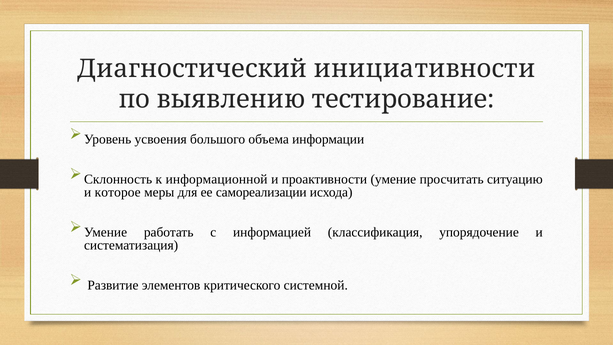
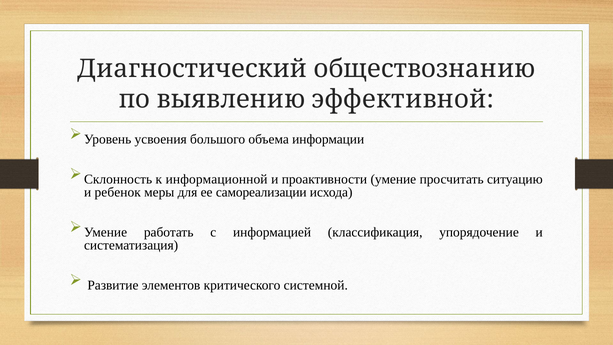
инициативности: инициативности -> обществознанию
тестирование: тестирование -> эффективной
которое: которое -> ребенок
